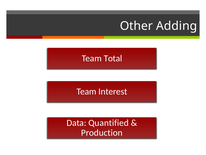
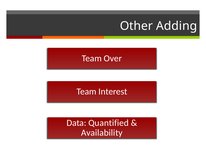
Total: Total -> Over
Production: Production -> Availability
